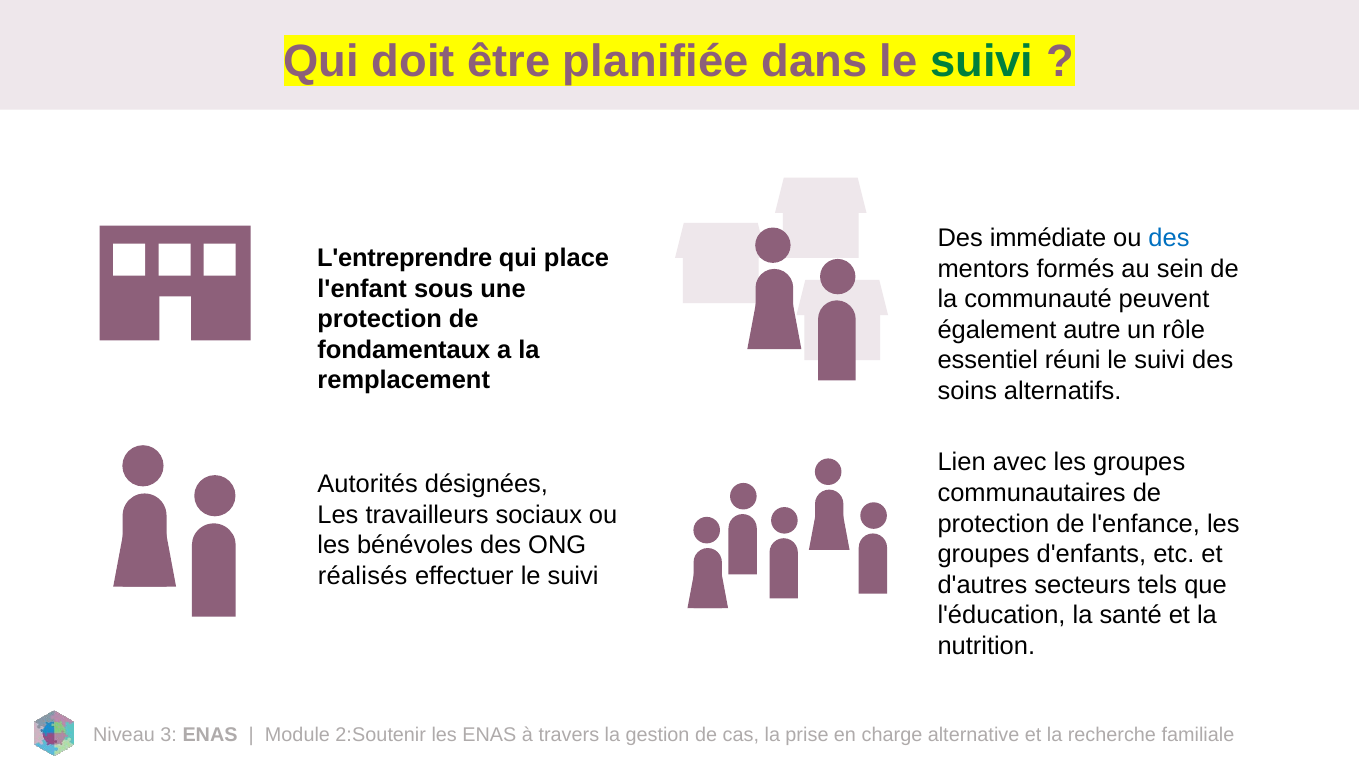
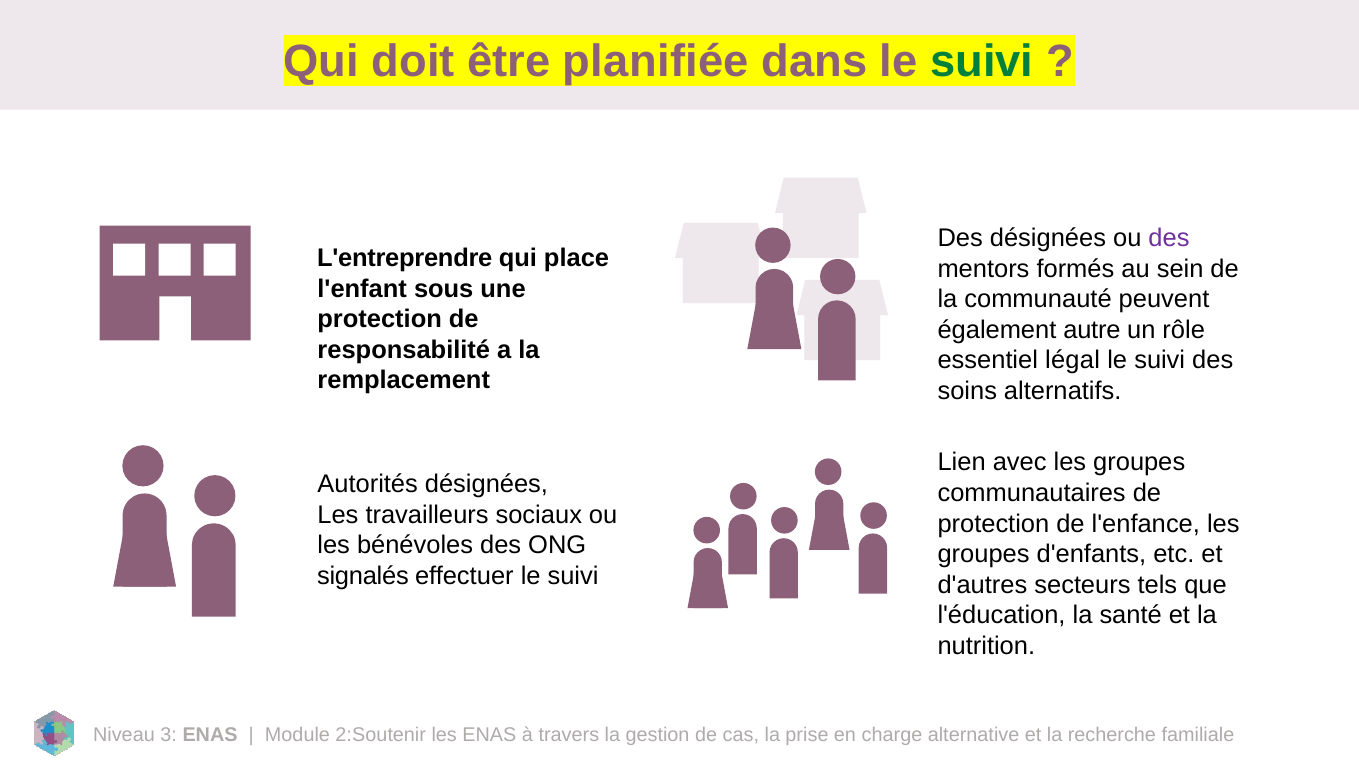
Des immédiate: immédiate -> désignées
des at (1169, 238) colour: blue -> purple
fondamentaux: fondamentaux -> responsabilité
réuni: réuni -> légal
réalisés: réalisés -> signalés
